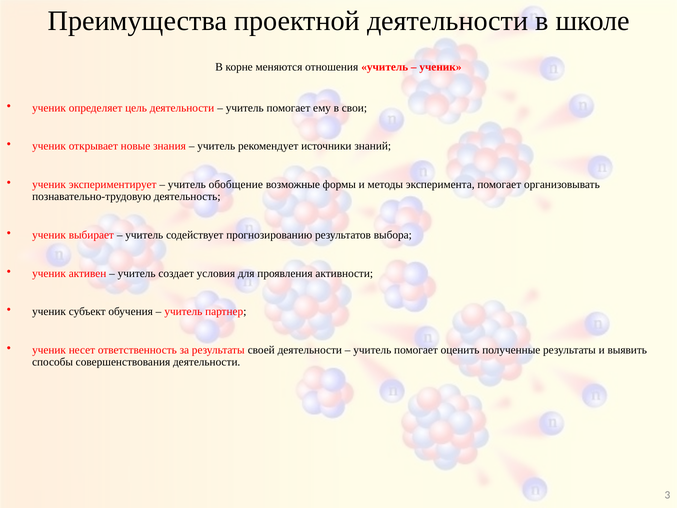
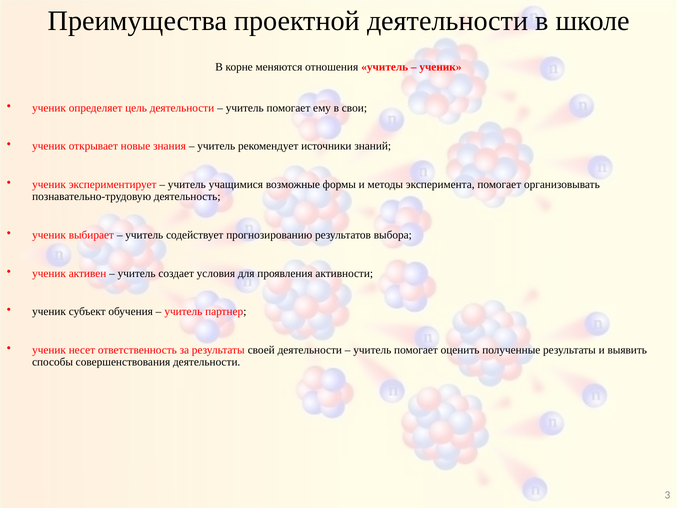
обобщение: обобщение -> учащимися
